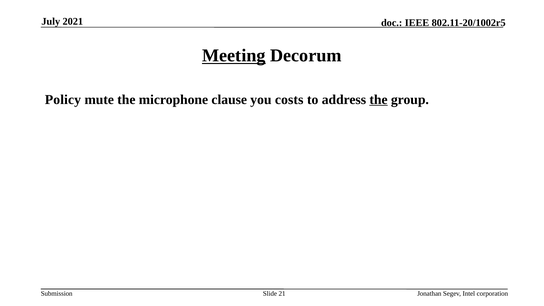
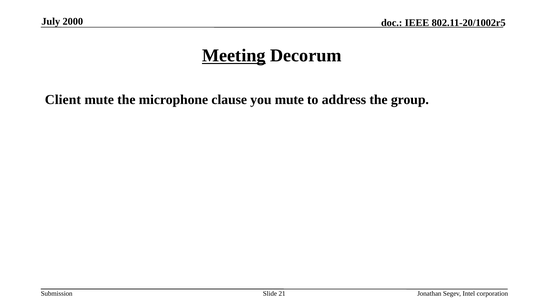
2021: 2021 -> 2000
Policy: Policy -> Client
you costs: costs -> mute
the at (379, 100) underline: present -> none
